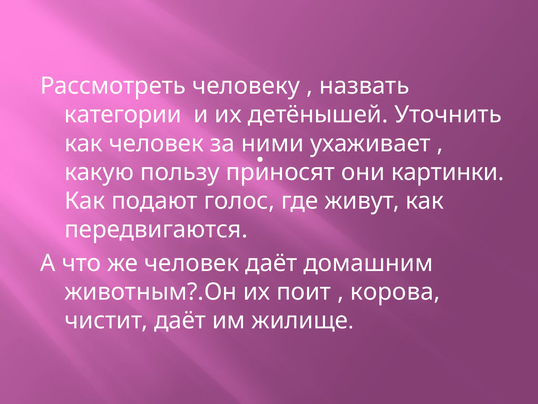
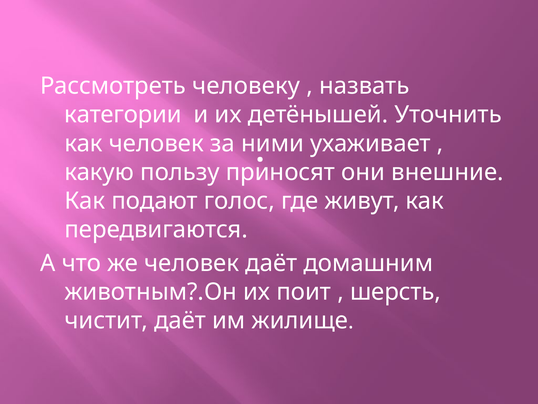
картинки: картинки -> внешние
корова: корова -> шерсть
